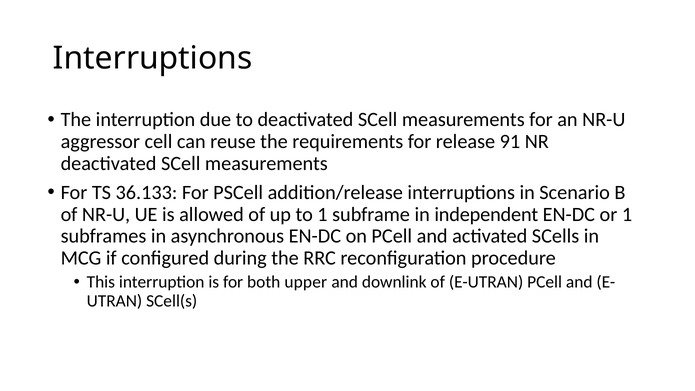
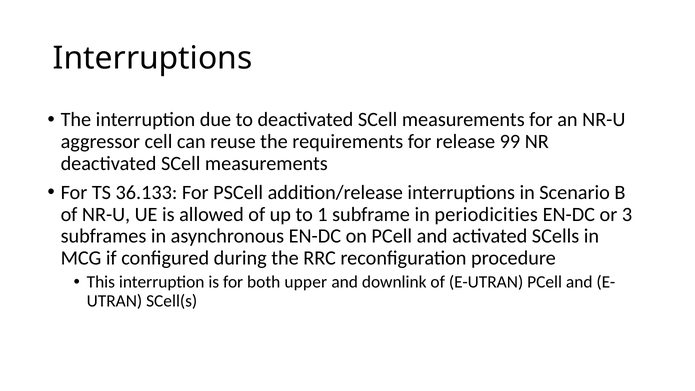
91: 91 -> 99
independent: independent -> periodicities
or 1: 1 -> 3
